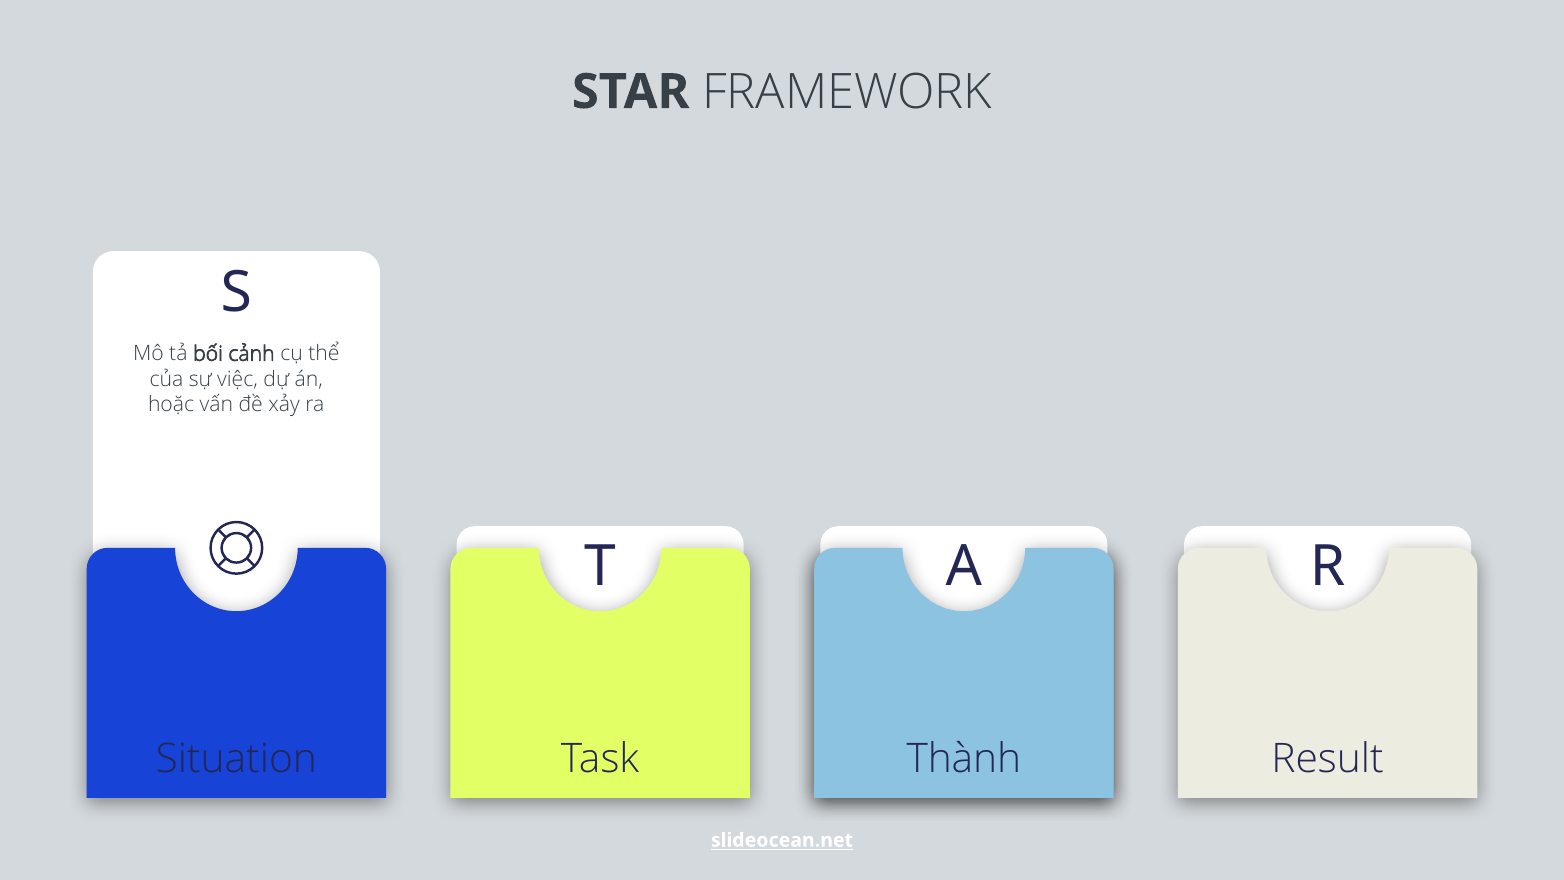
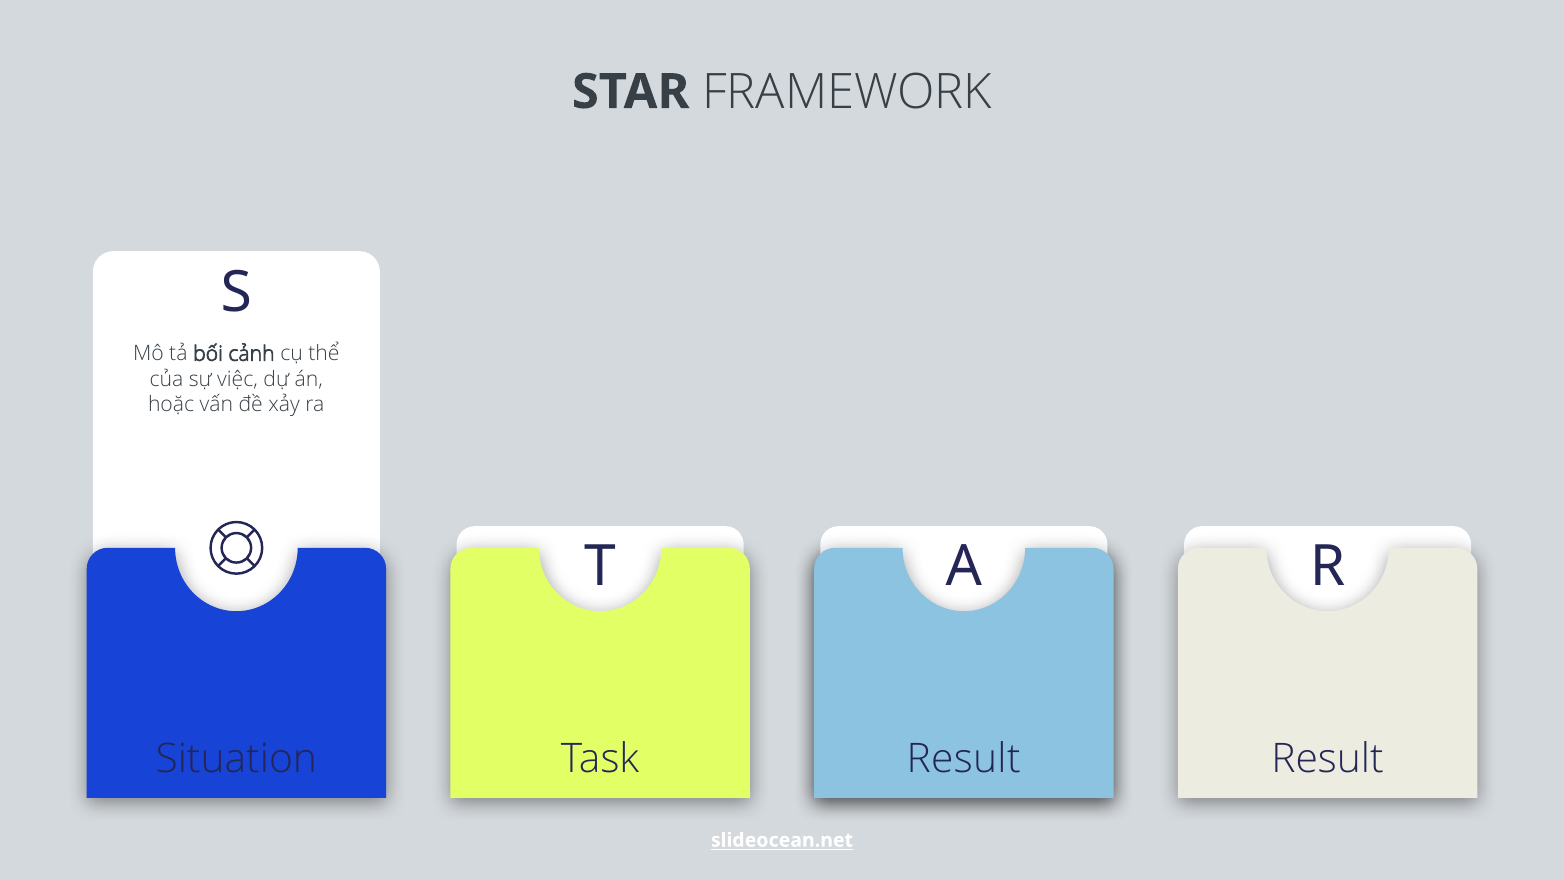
Task Thành: Thành -> Result
